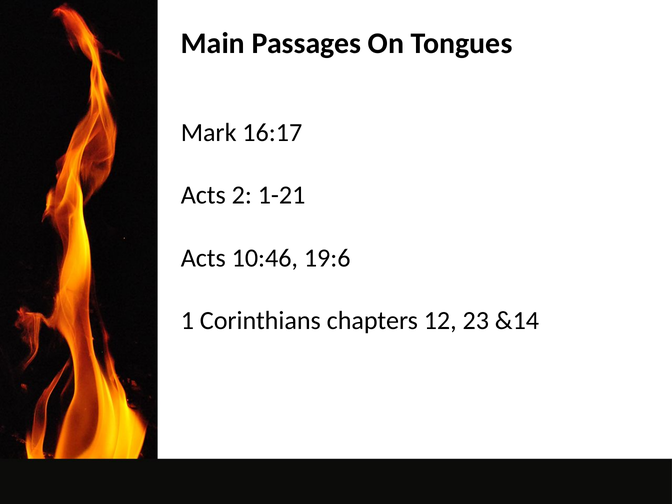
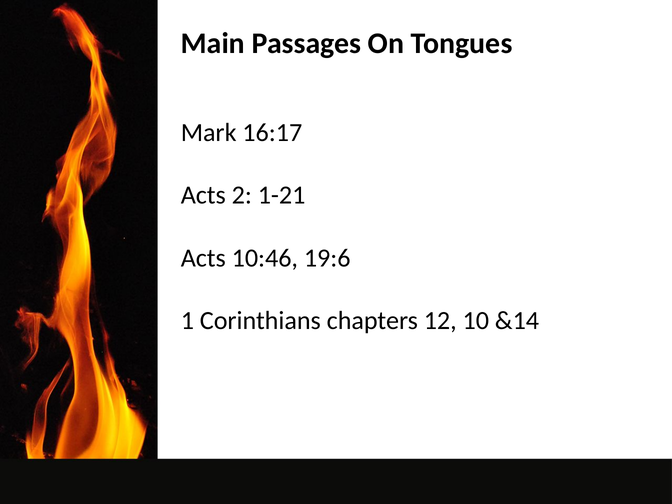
23: 23 -> 10
